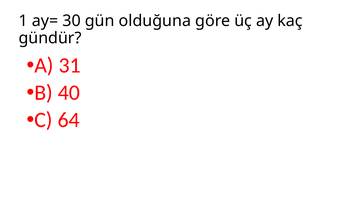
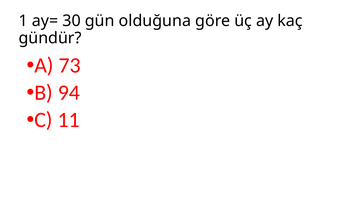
31: 31 -> 73
40: 40 -> 94
64: 64 -> 11
